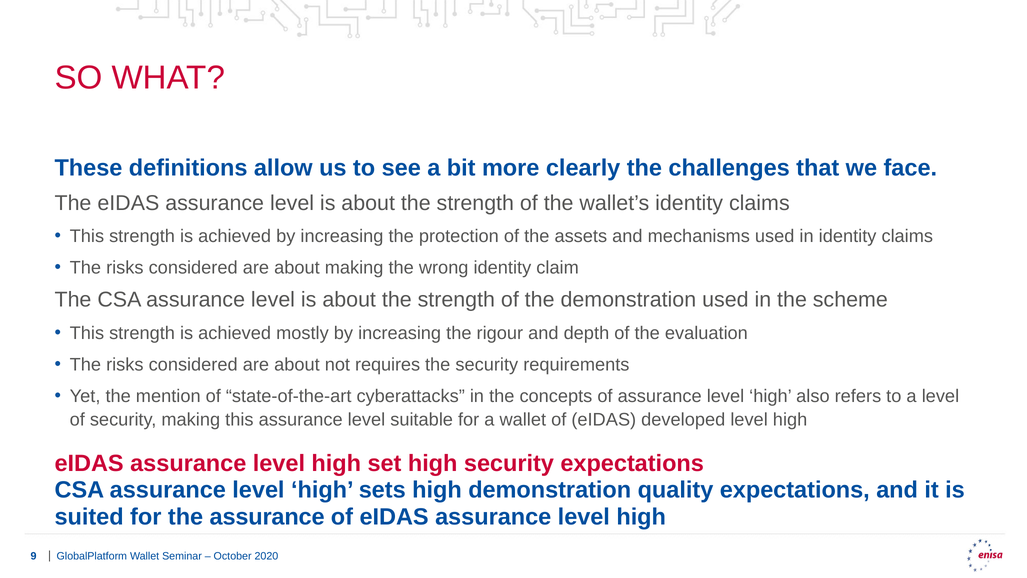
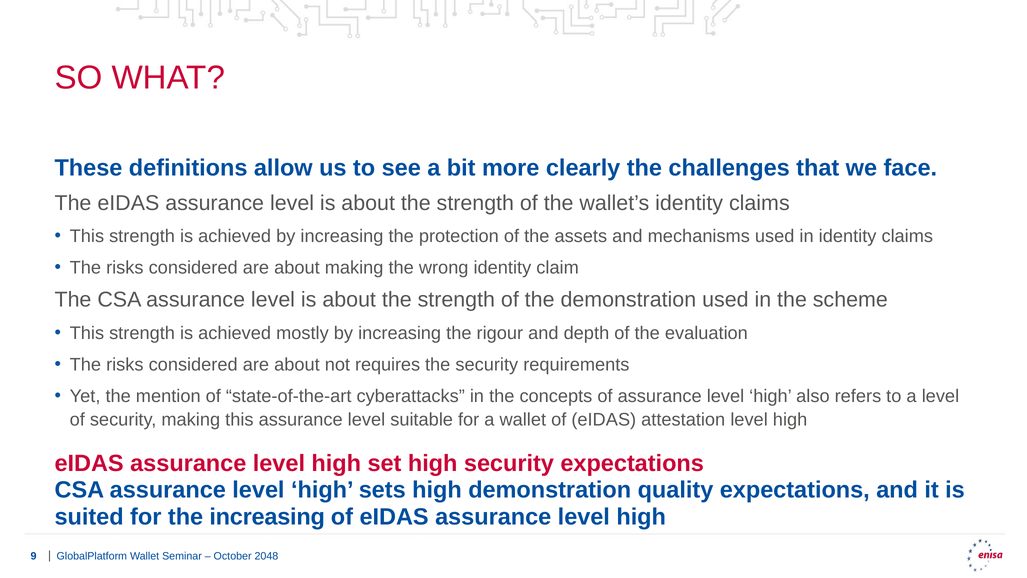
developed: developed -> attestation
the assurance: assurance -> increasing
2020: 2020 -> 2048
